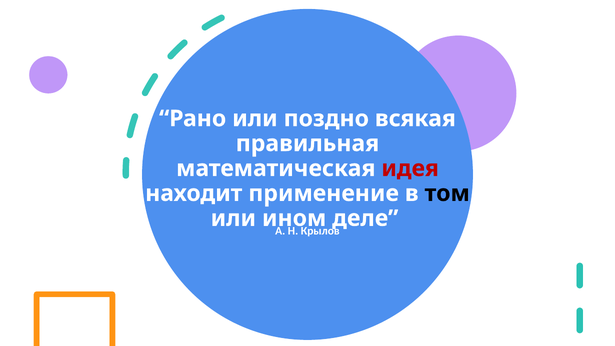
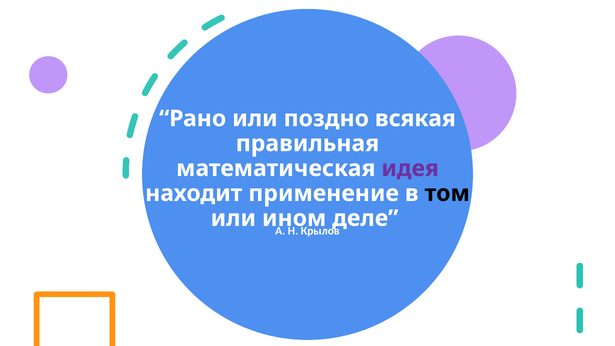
идея colour: red -> purple
